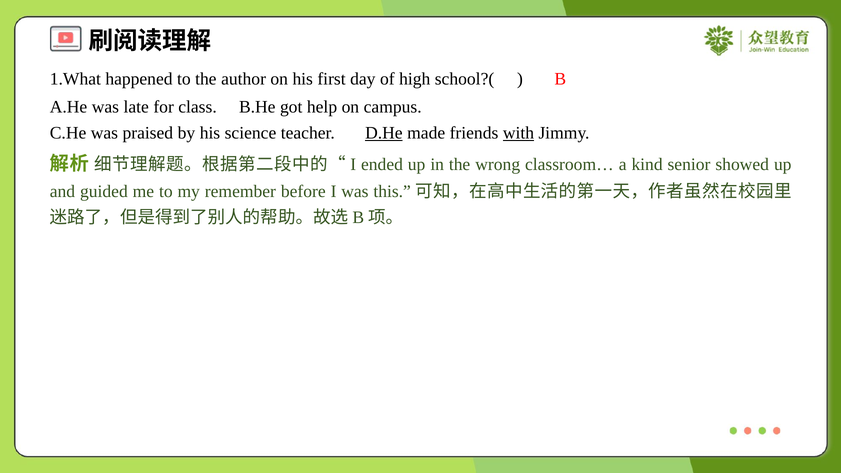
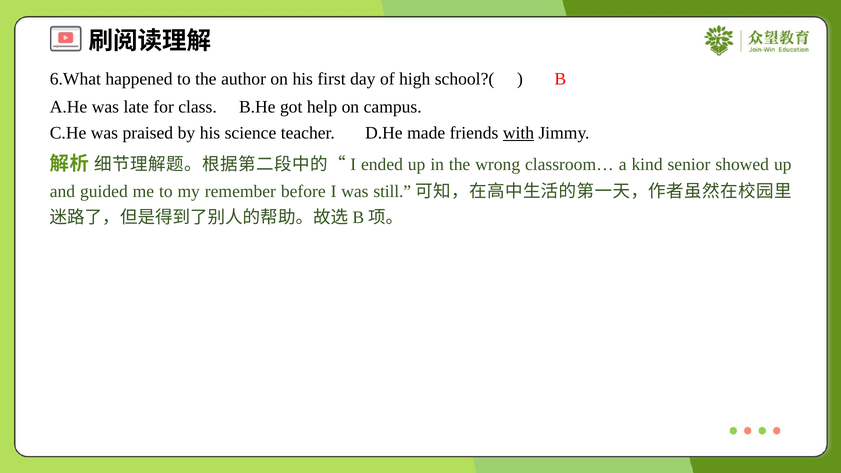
1.What: 1.What -> 6.What
D.He underline: present -> none
this: this -> still
